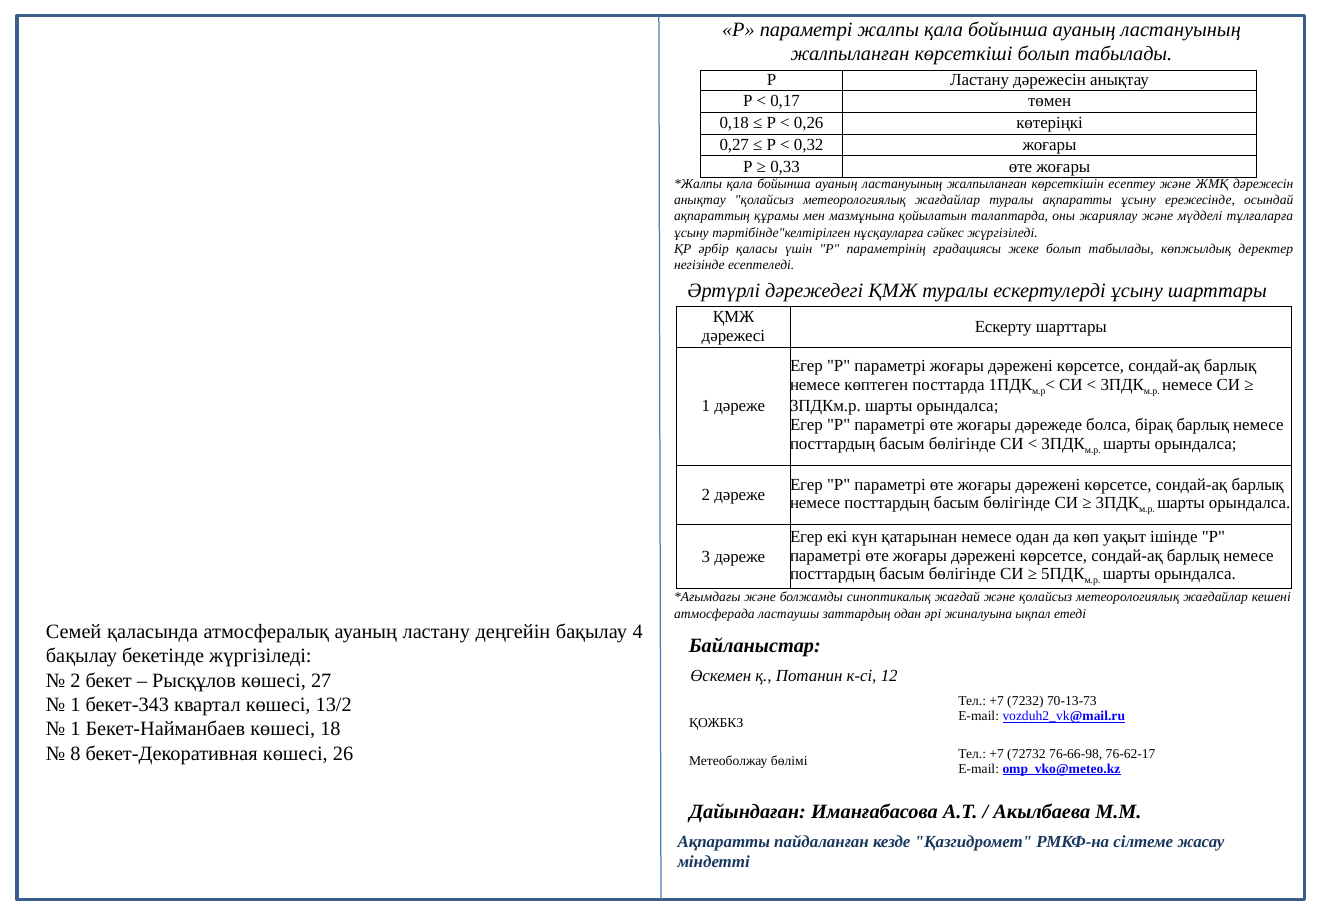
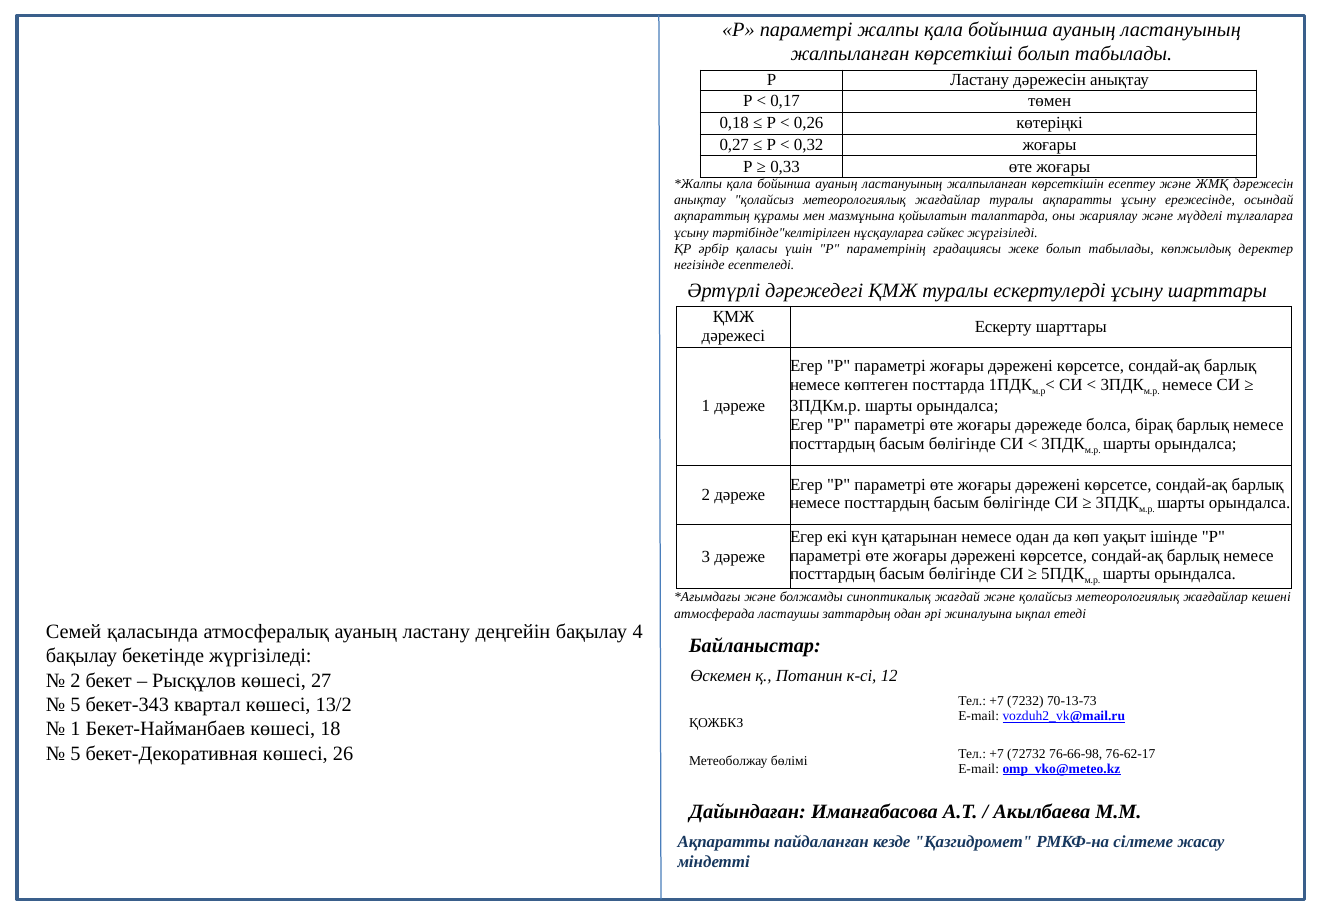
1 at (75, 705): 1 -> 5
8 at (75, 754): 8 -> 5
